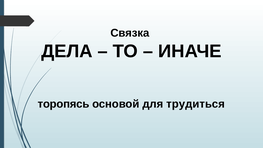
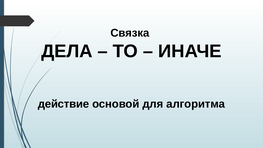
торопясь: торопясь -> действие
трудиться: трудиться -> алгоритма
